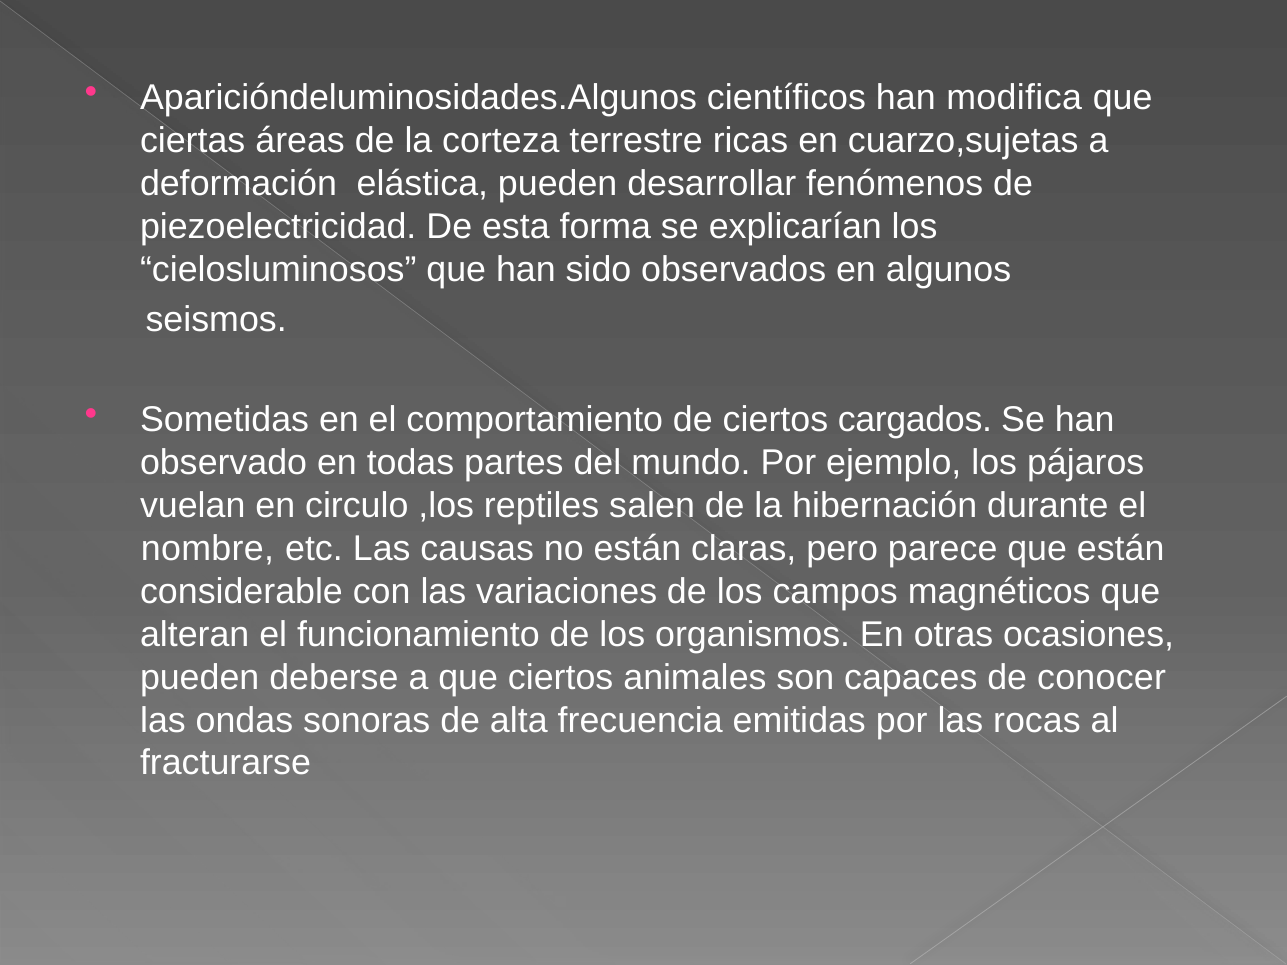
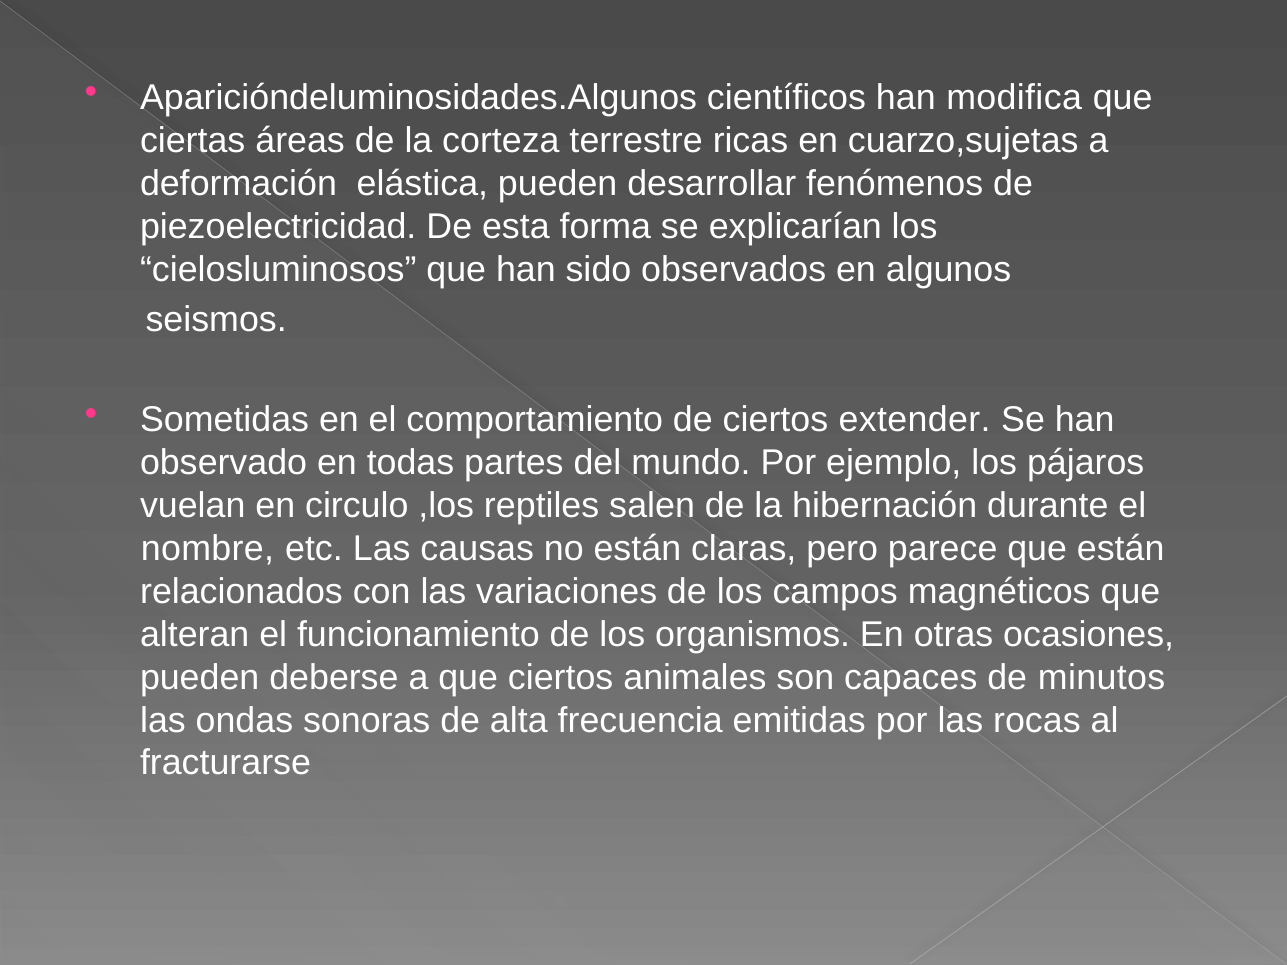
cargados: cargados -> extender
considerable: considerable -> relacionados
conocer: conocer -> minutos
